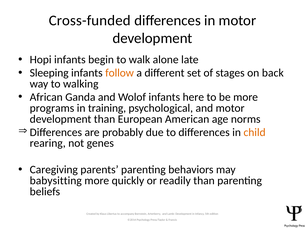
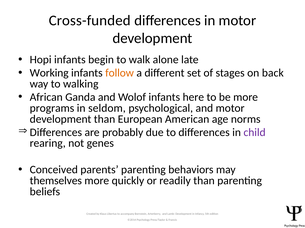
Sleeping: Sleeping -> Working
training: training -> seldom
child colour: orange -> purple
Caregiving: Caregiving -> Conceived
babysitting: babysitting -> themselves
